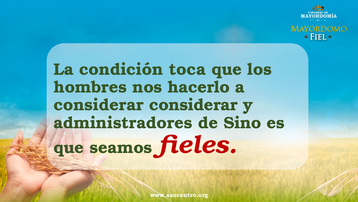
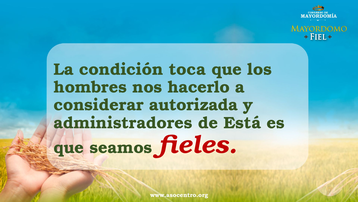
considerar considerar: considerar -> autorizada
Sino: Sino -> Está
